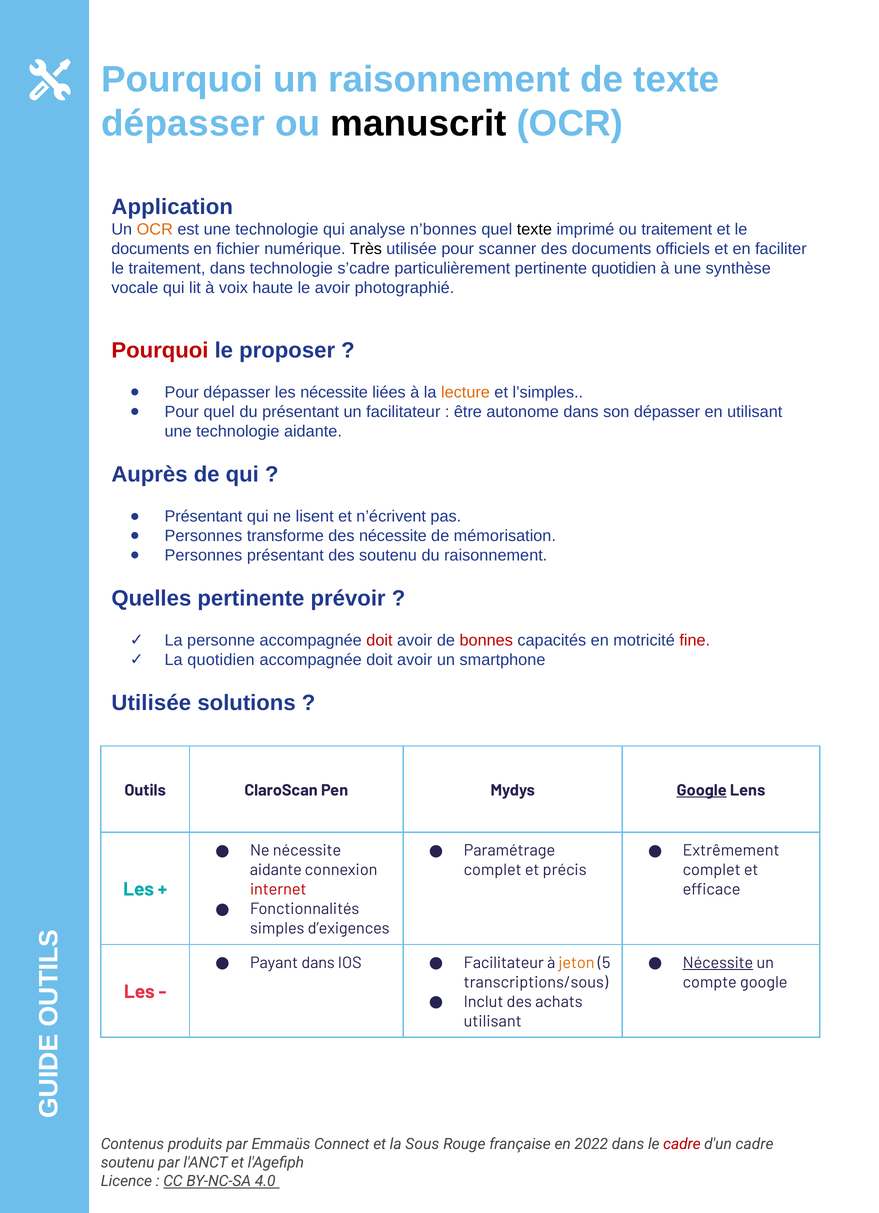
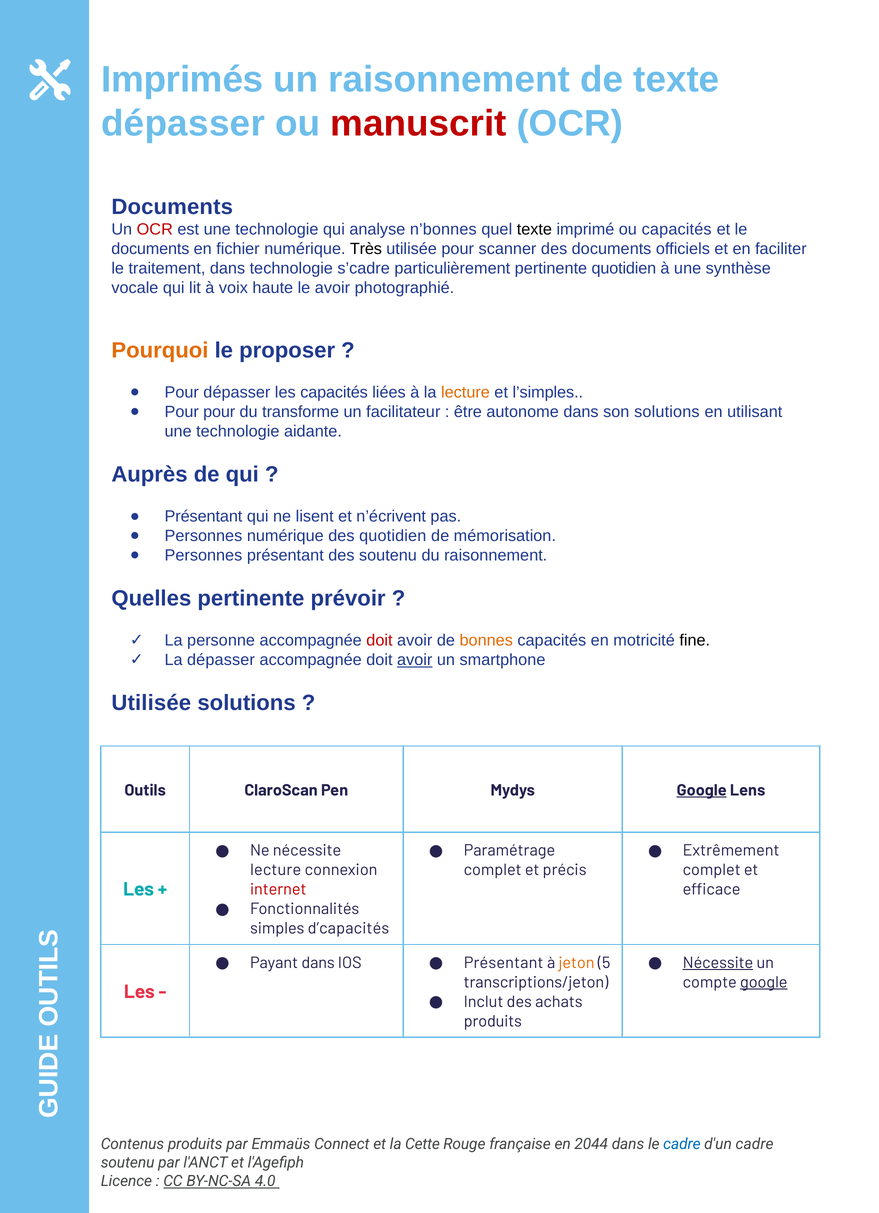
Pourquoi at (182, 79): Pourquoi -> Imprimés
manuscrit colour: black -> red
Application at (172, 207): Application -> Documents
OCR at (155, 230) colour: orange -> red
ou traitement: traitement -> capacités
Pourquoi at (160, 351) colour: red -> orange
les nécessite: nécessite -> capacités
Pour quel: quel -> pour
du présentant: présentant -> transforme
son dépasser: dépasser -> solutions
Personnes transforme: transforme -> numérique
des nécessite: nécessite -> quotidien
bonnes colour: red -> orange
fine colour: red -> black
La quotidien: quotidien -> dépasser
avoir at (415, 661) underline: none -> present
aidante at (276, 871): aidante -> lecture
d’exigences: d’exigences -> d’capacités
Facilitateur at (504, 963): Facilitateur -> Présentant
transcriptions/sous: transcriptions/sous -> transcriptions/jeton
google at (764, 983) underline: none -> present
utilisant at (493, 1022): utilisant -> produits
Sous: Sous -> Cette
2022: 2022 -> 2044
cadre at (682, 1145) colour: red -> blue
